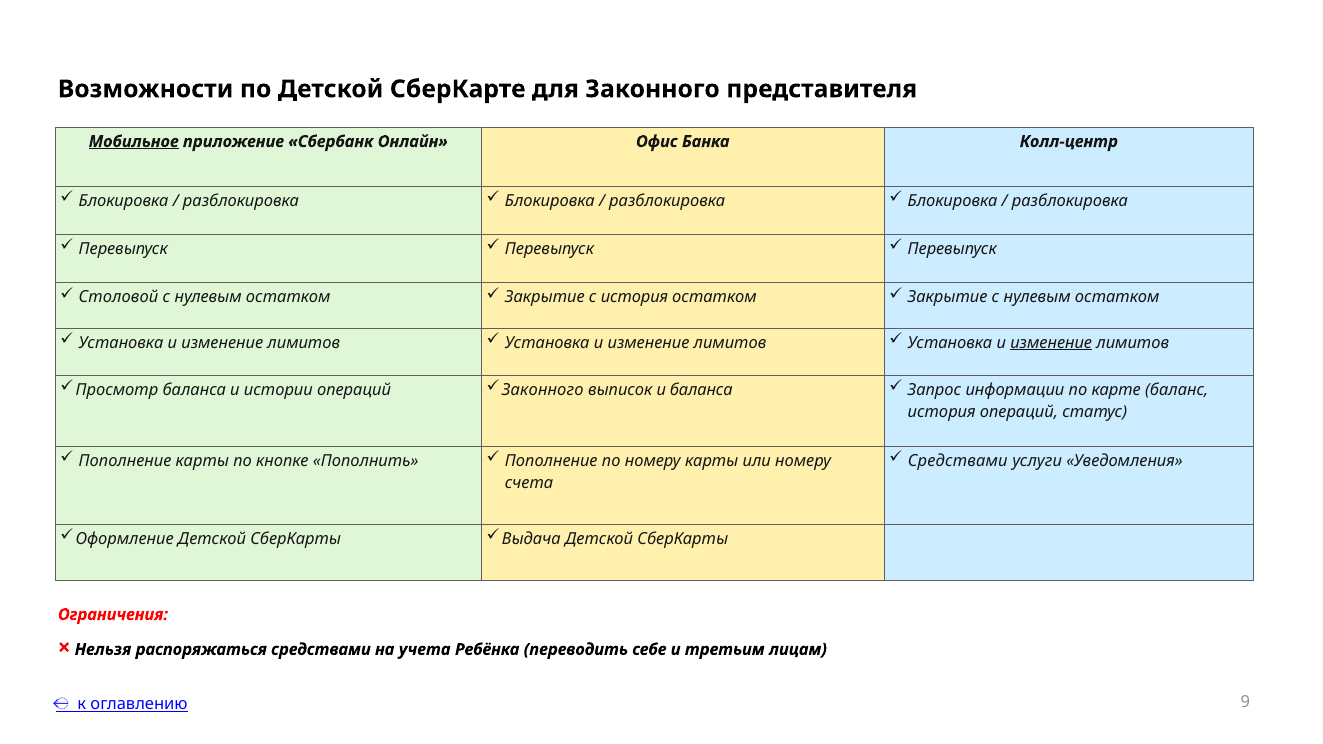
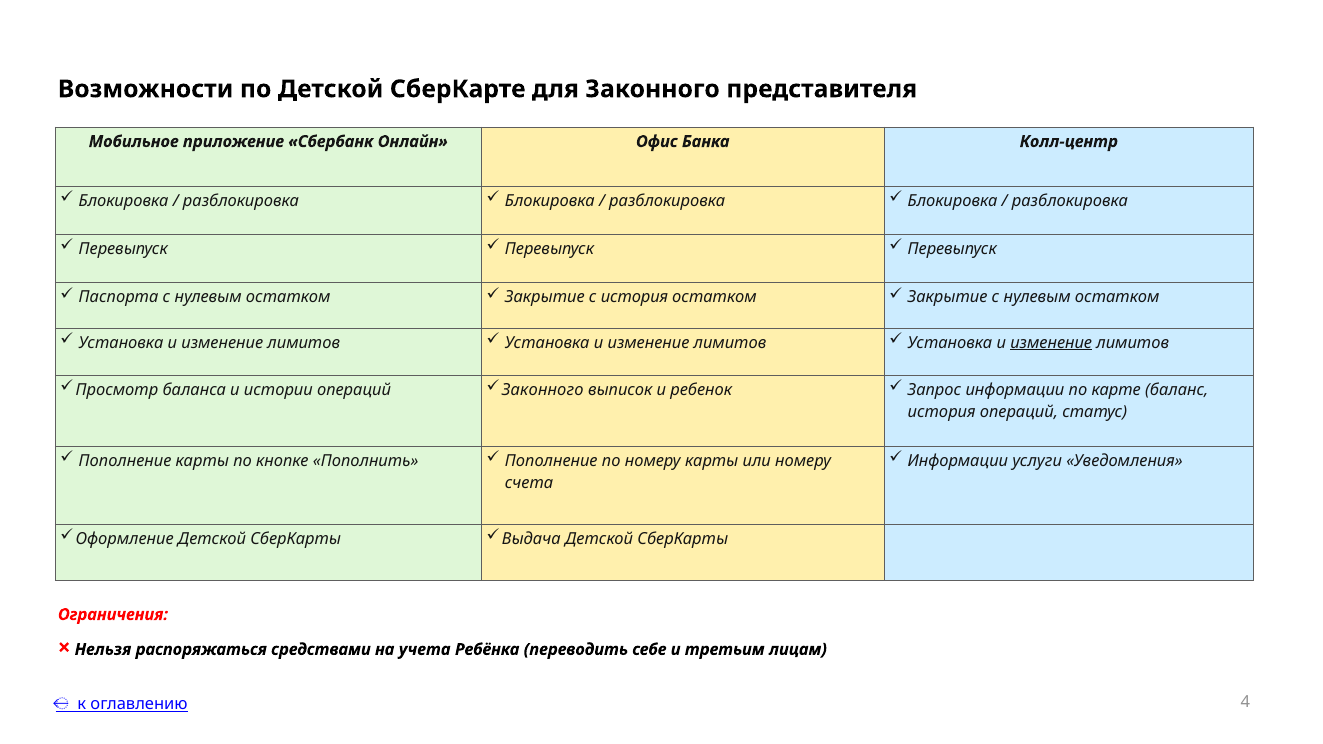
Мобильное underline: present -> none
Столовой: Столовой -> Паспорта
и баланса: баланса -> ребенок
Средствами at (958, 461): Средствами -> Информации
9: 9 -> 4
